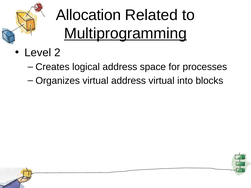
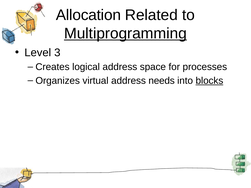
2: 2 -> 3
address virtual: virtual -> needs
blocks underline: none -> present
